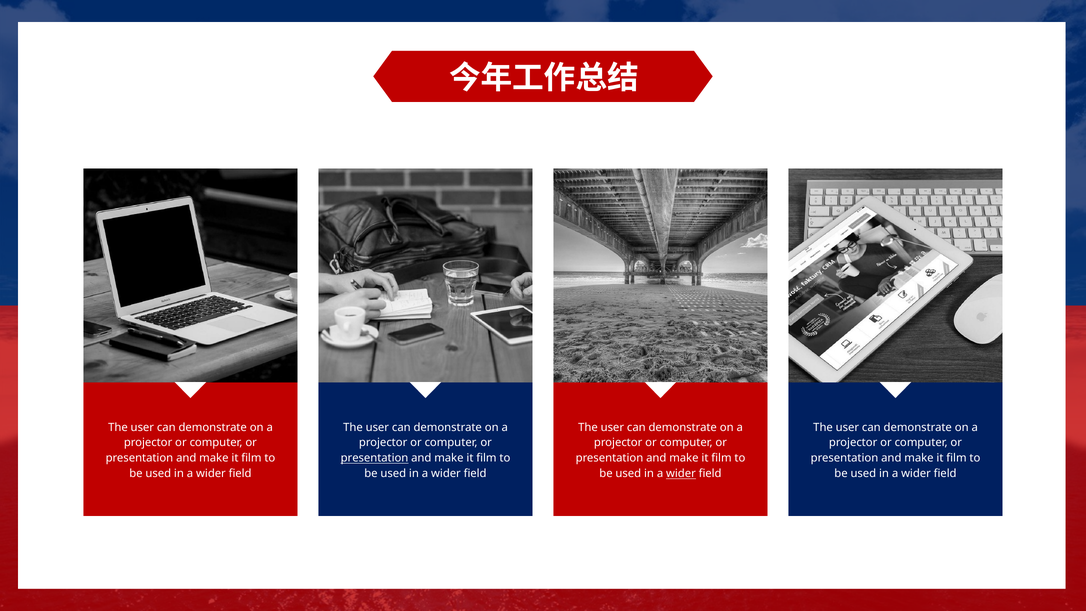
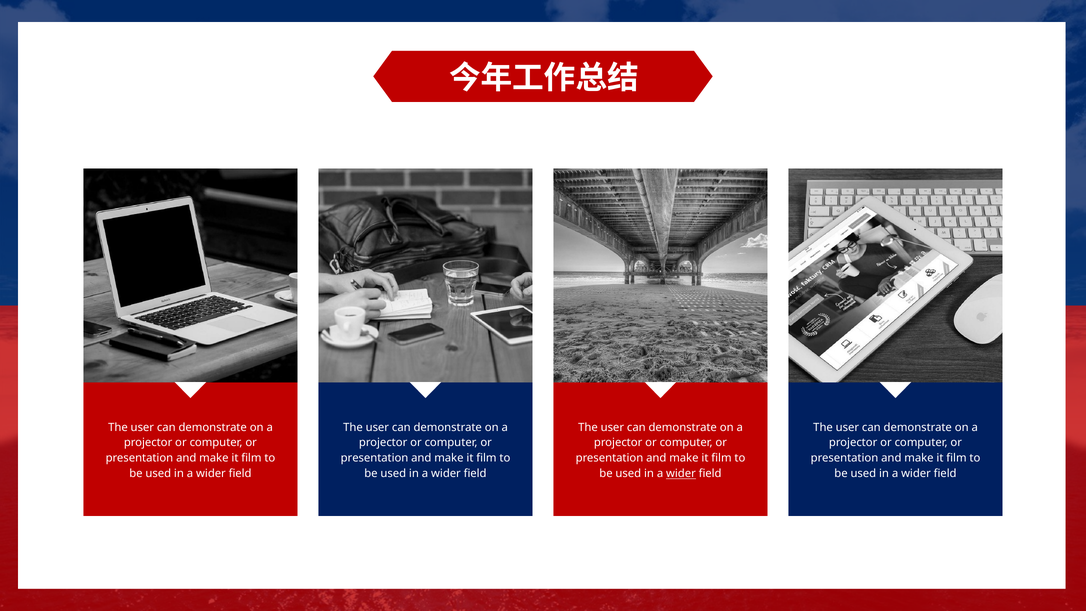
presentation at (375, 458) underline: present -> none
